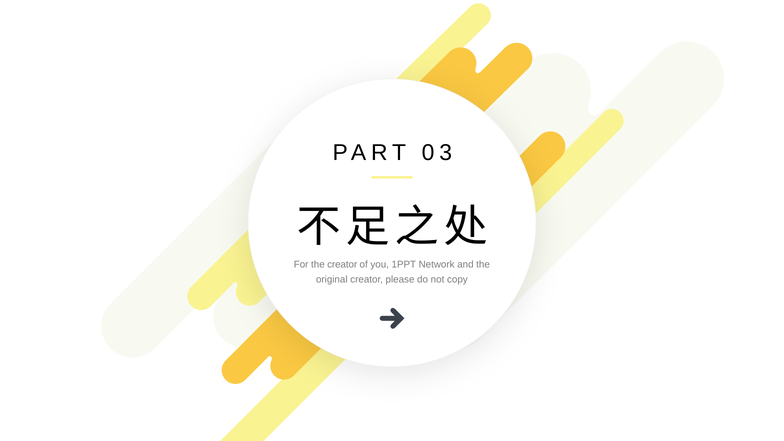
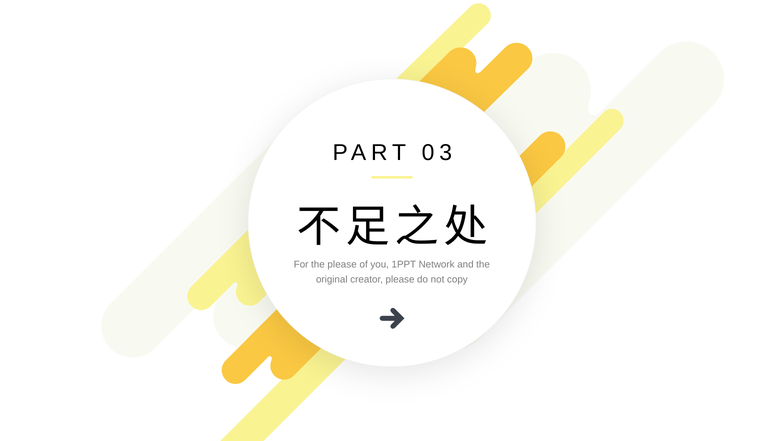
the creator: creator -> please
